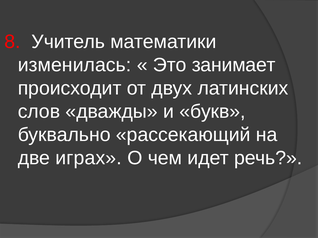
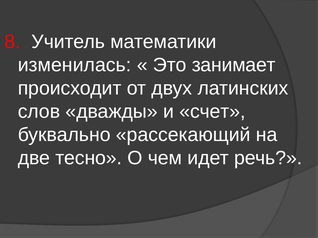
букв: букв -> счет
играх: играх -> тесно
